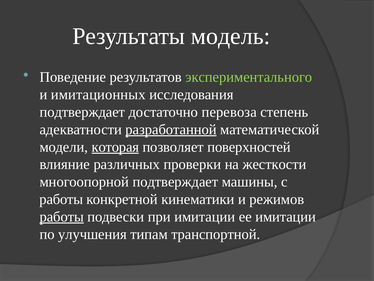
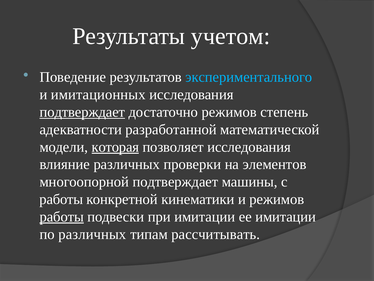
модель: модель -> учетом
экспериментального colour: light green -> light blue
подтверждает at (82, 112) underline: none -> present
достаточно перевоза: перевоза -> режимов
разработанной underline: present -> none
позволяет поверхностей: поверхностей -> исследования
жесткости: жесткости -> элементов
по улучшения: улучшения -> различных
транспортной: транспортной -> рассчитывать
